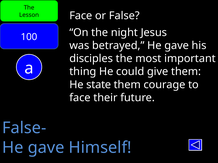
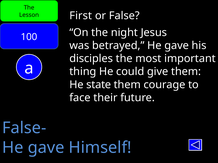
Face at (81, 16): Face -> First
